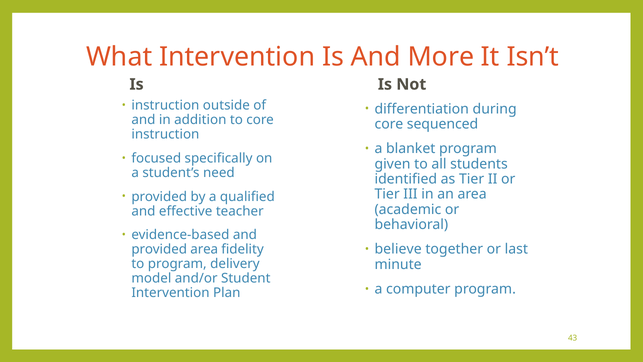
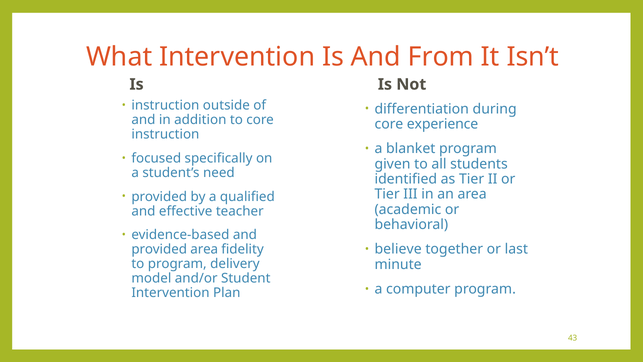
More: More -> From
sequenced: sequenced -> experience
